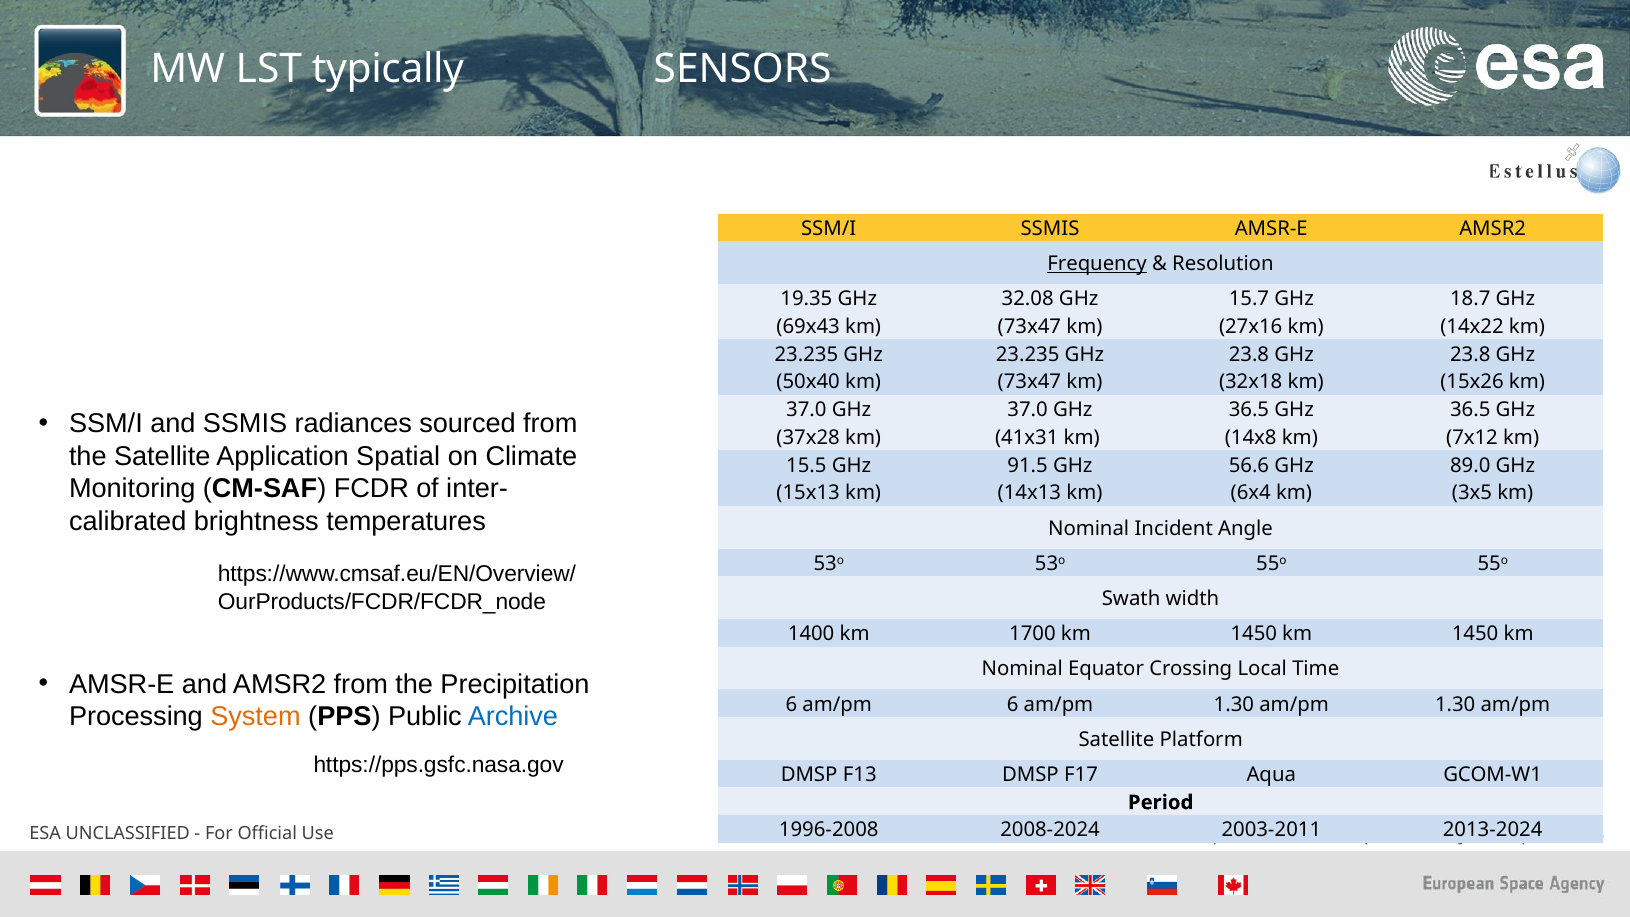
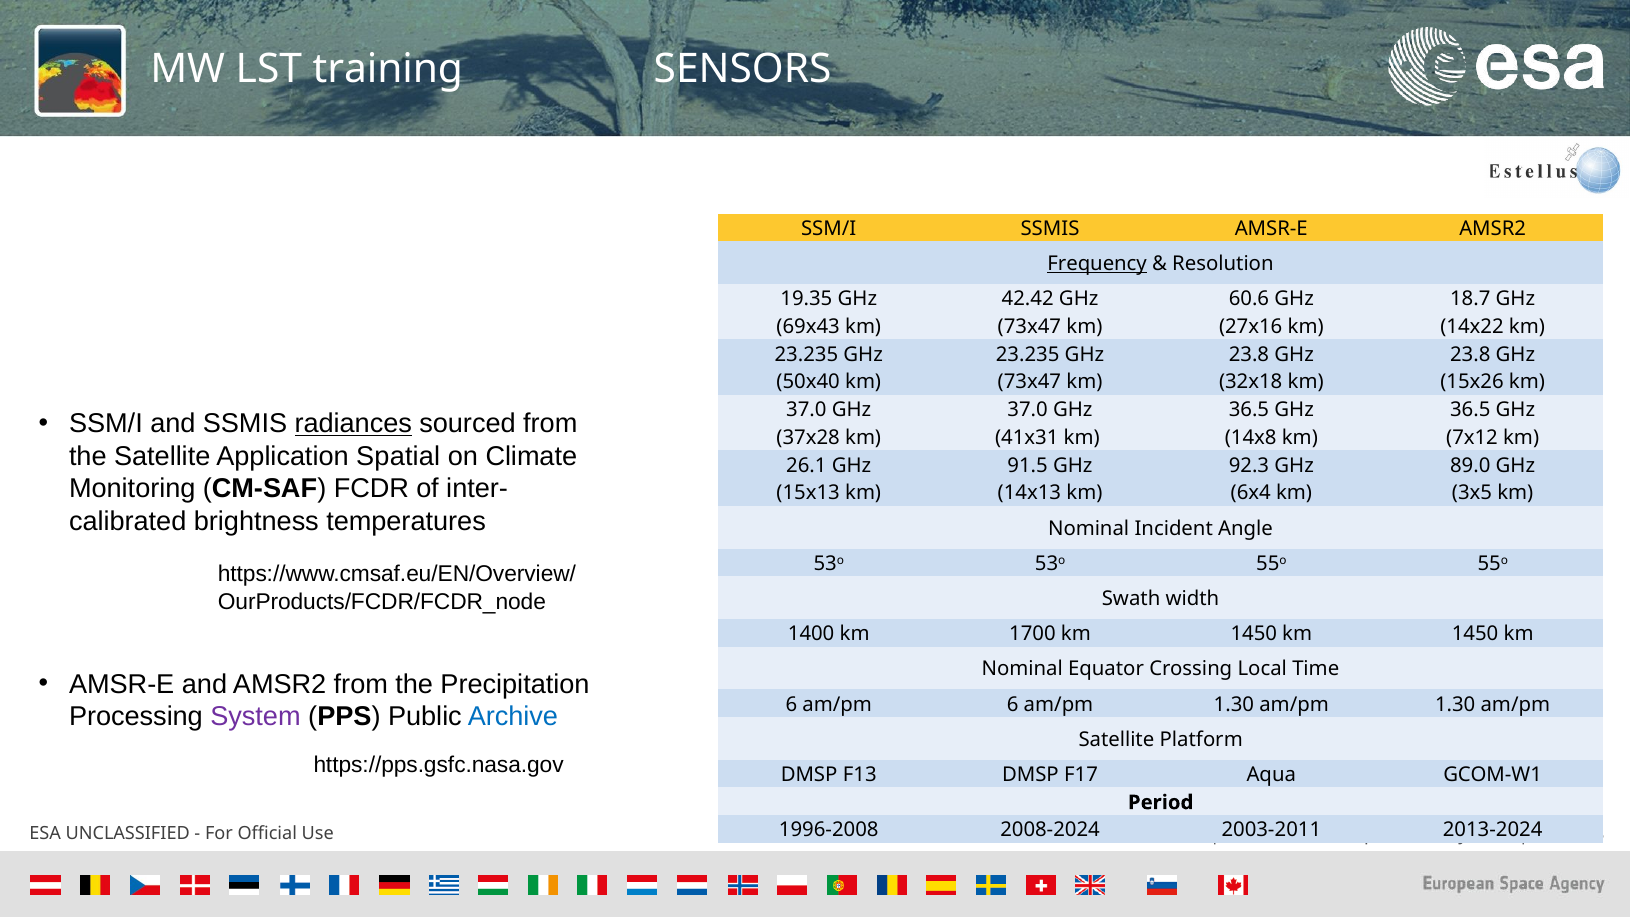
typically: typically -> training
32.08: 32.08 -> 42.42
15.7: 15.7 -> 60.6
radiances underline: none -> present
15.5: 15.5 -> 26.1
56.6: 56.6 -> 92.3
System colour: orange -> purple
